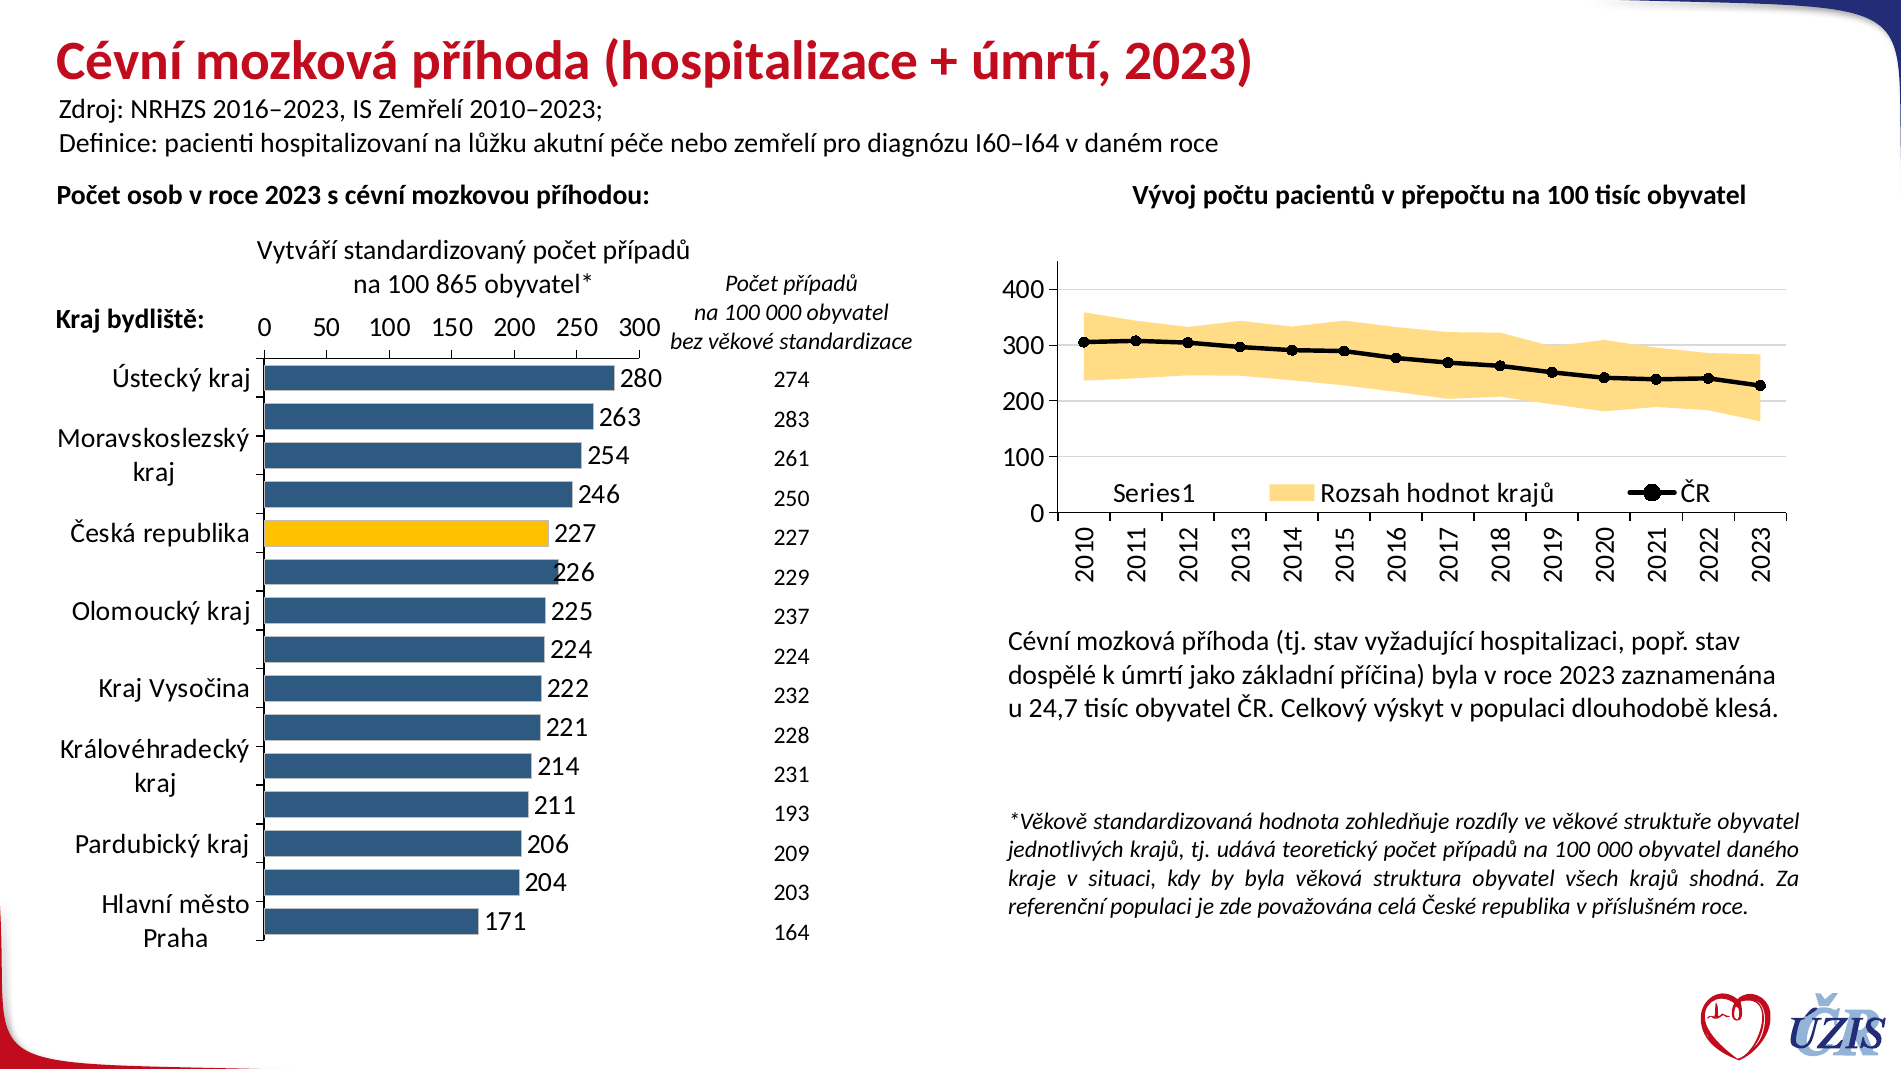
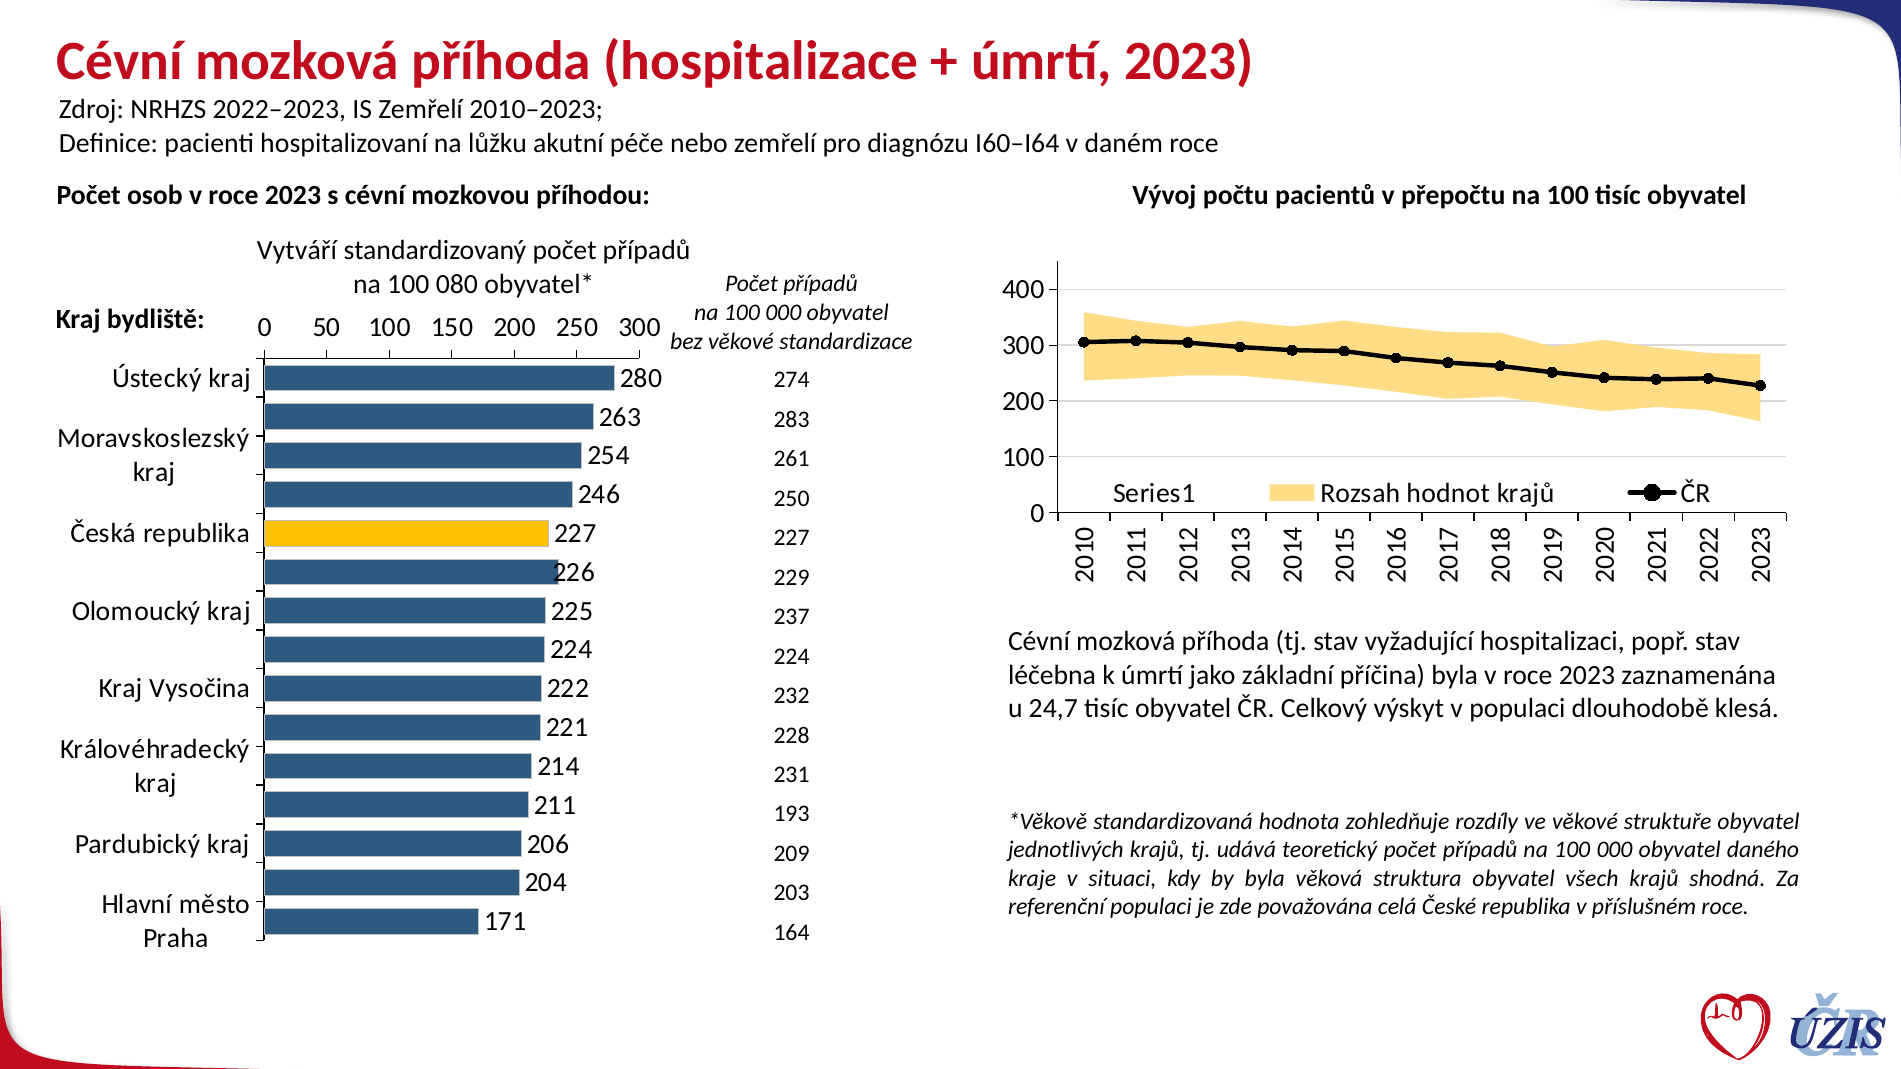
2016–2023: 2016–2023 -> 2022–2023
865: 865 -> 080
dospělé: dospělé -> léčebna
